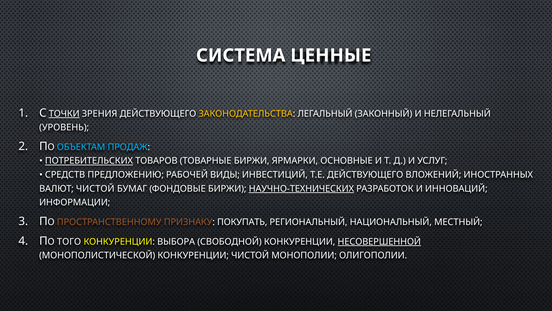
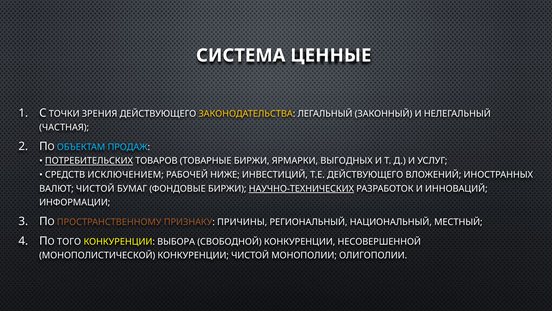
ТОЧКИ underline: present -> none
УРОВЕНЬ: УРОВЕНЬ -> ЧАСТНАЯ
ОСНОВНЫЕ: ОСНОВНЫЕ -> ВЫГОДНЫХ
ПРЕДЛОЖЕНИЮ: ПРЕДЛОЖЕНИЮ -> ИСКЛЮЧЕНИЕМ
ВИДЫ: ВИДЫ -> НИЖЕ
ПОКУПАТЬ: ПОКУПАТЬ -> ПРИЧИНЫ
НЕСОВЕРШЕННОЙ underline: present -> none
